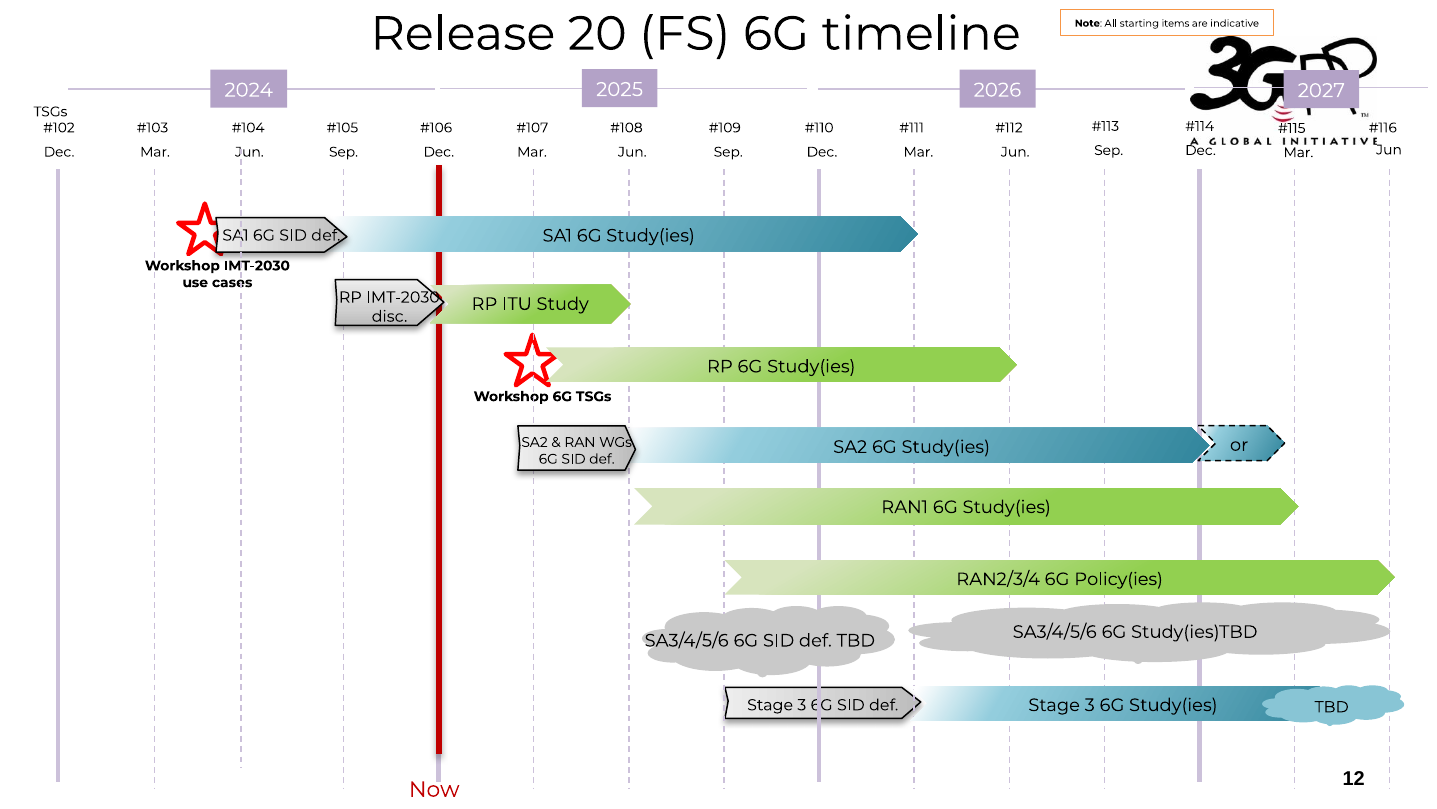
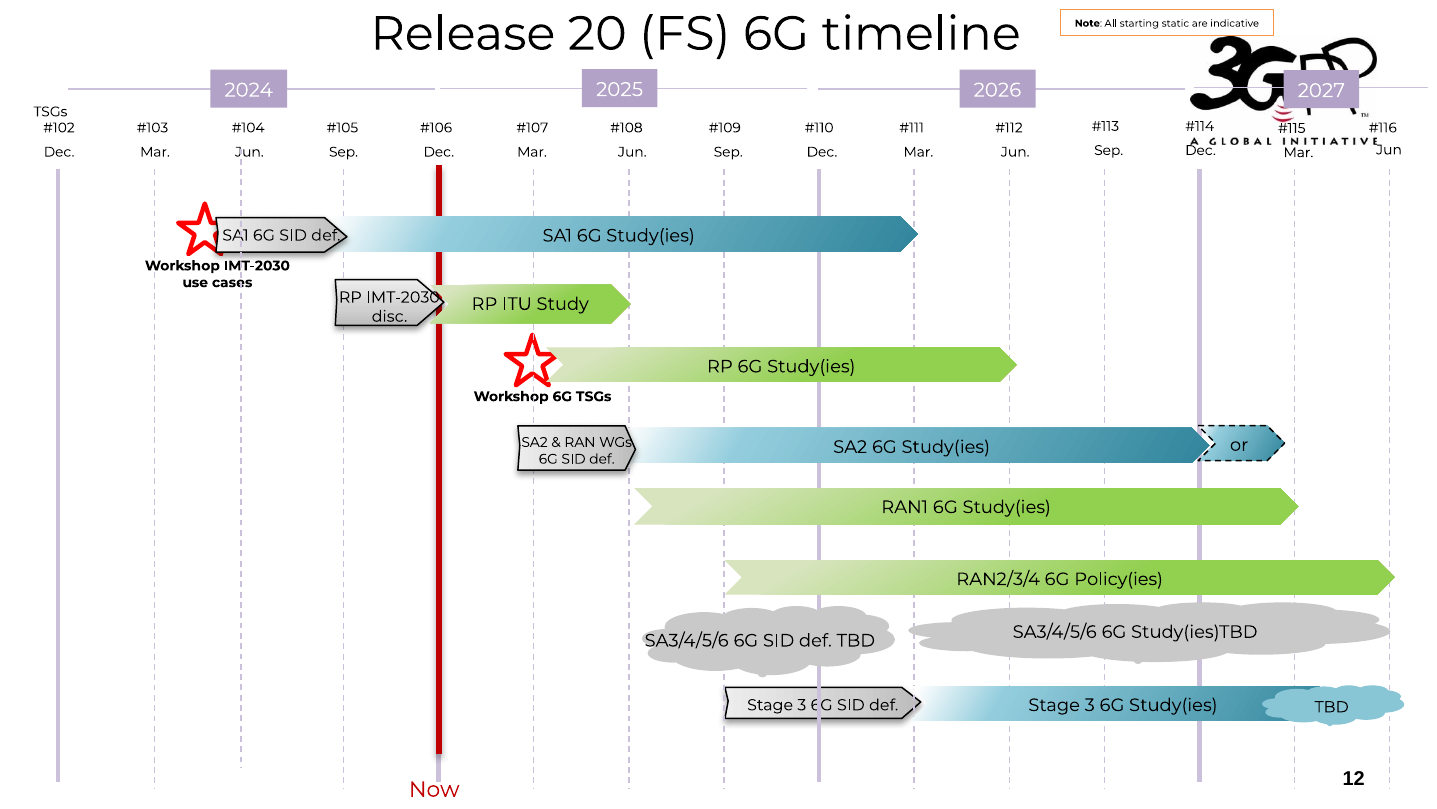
items: items -> static
